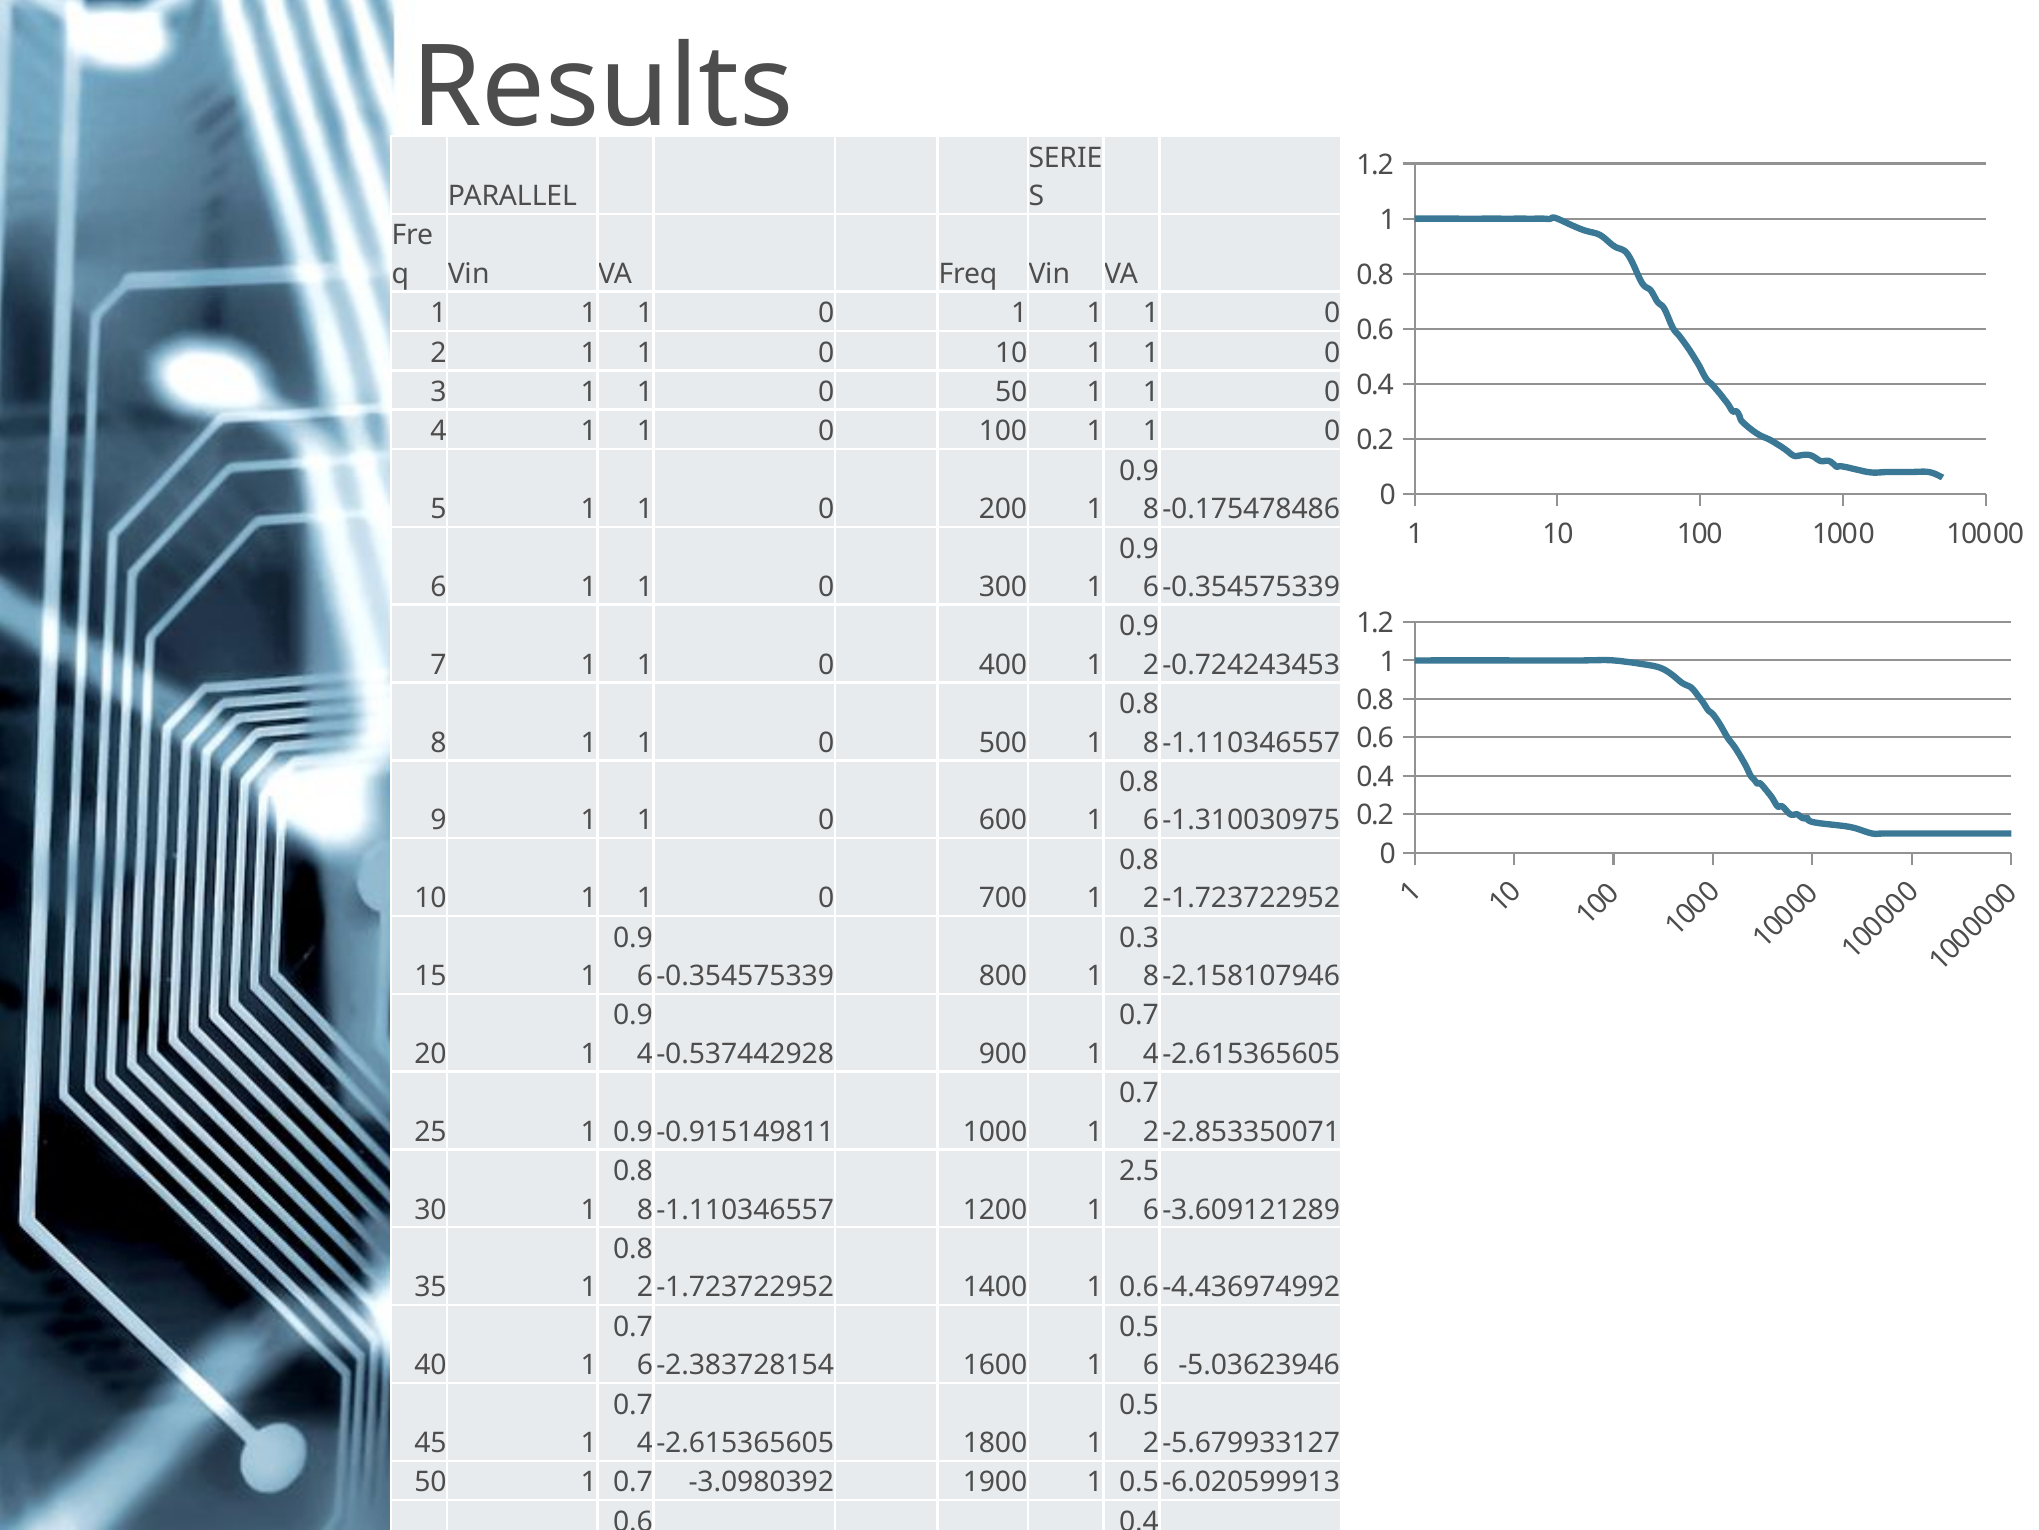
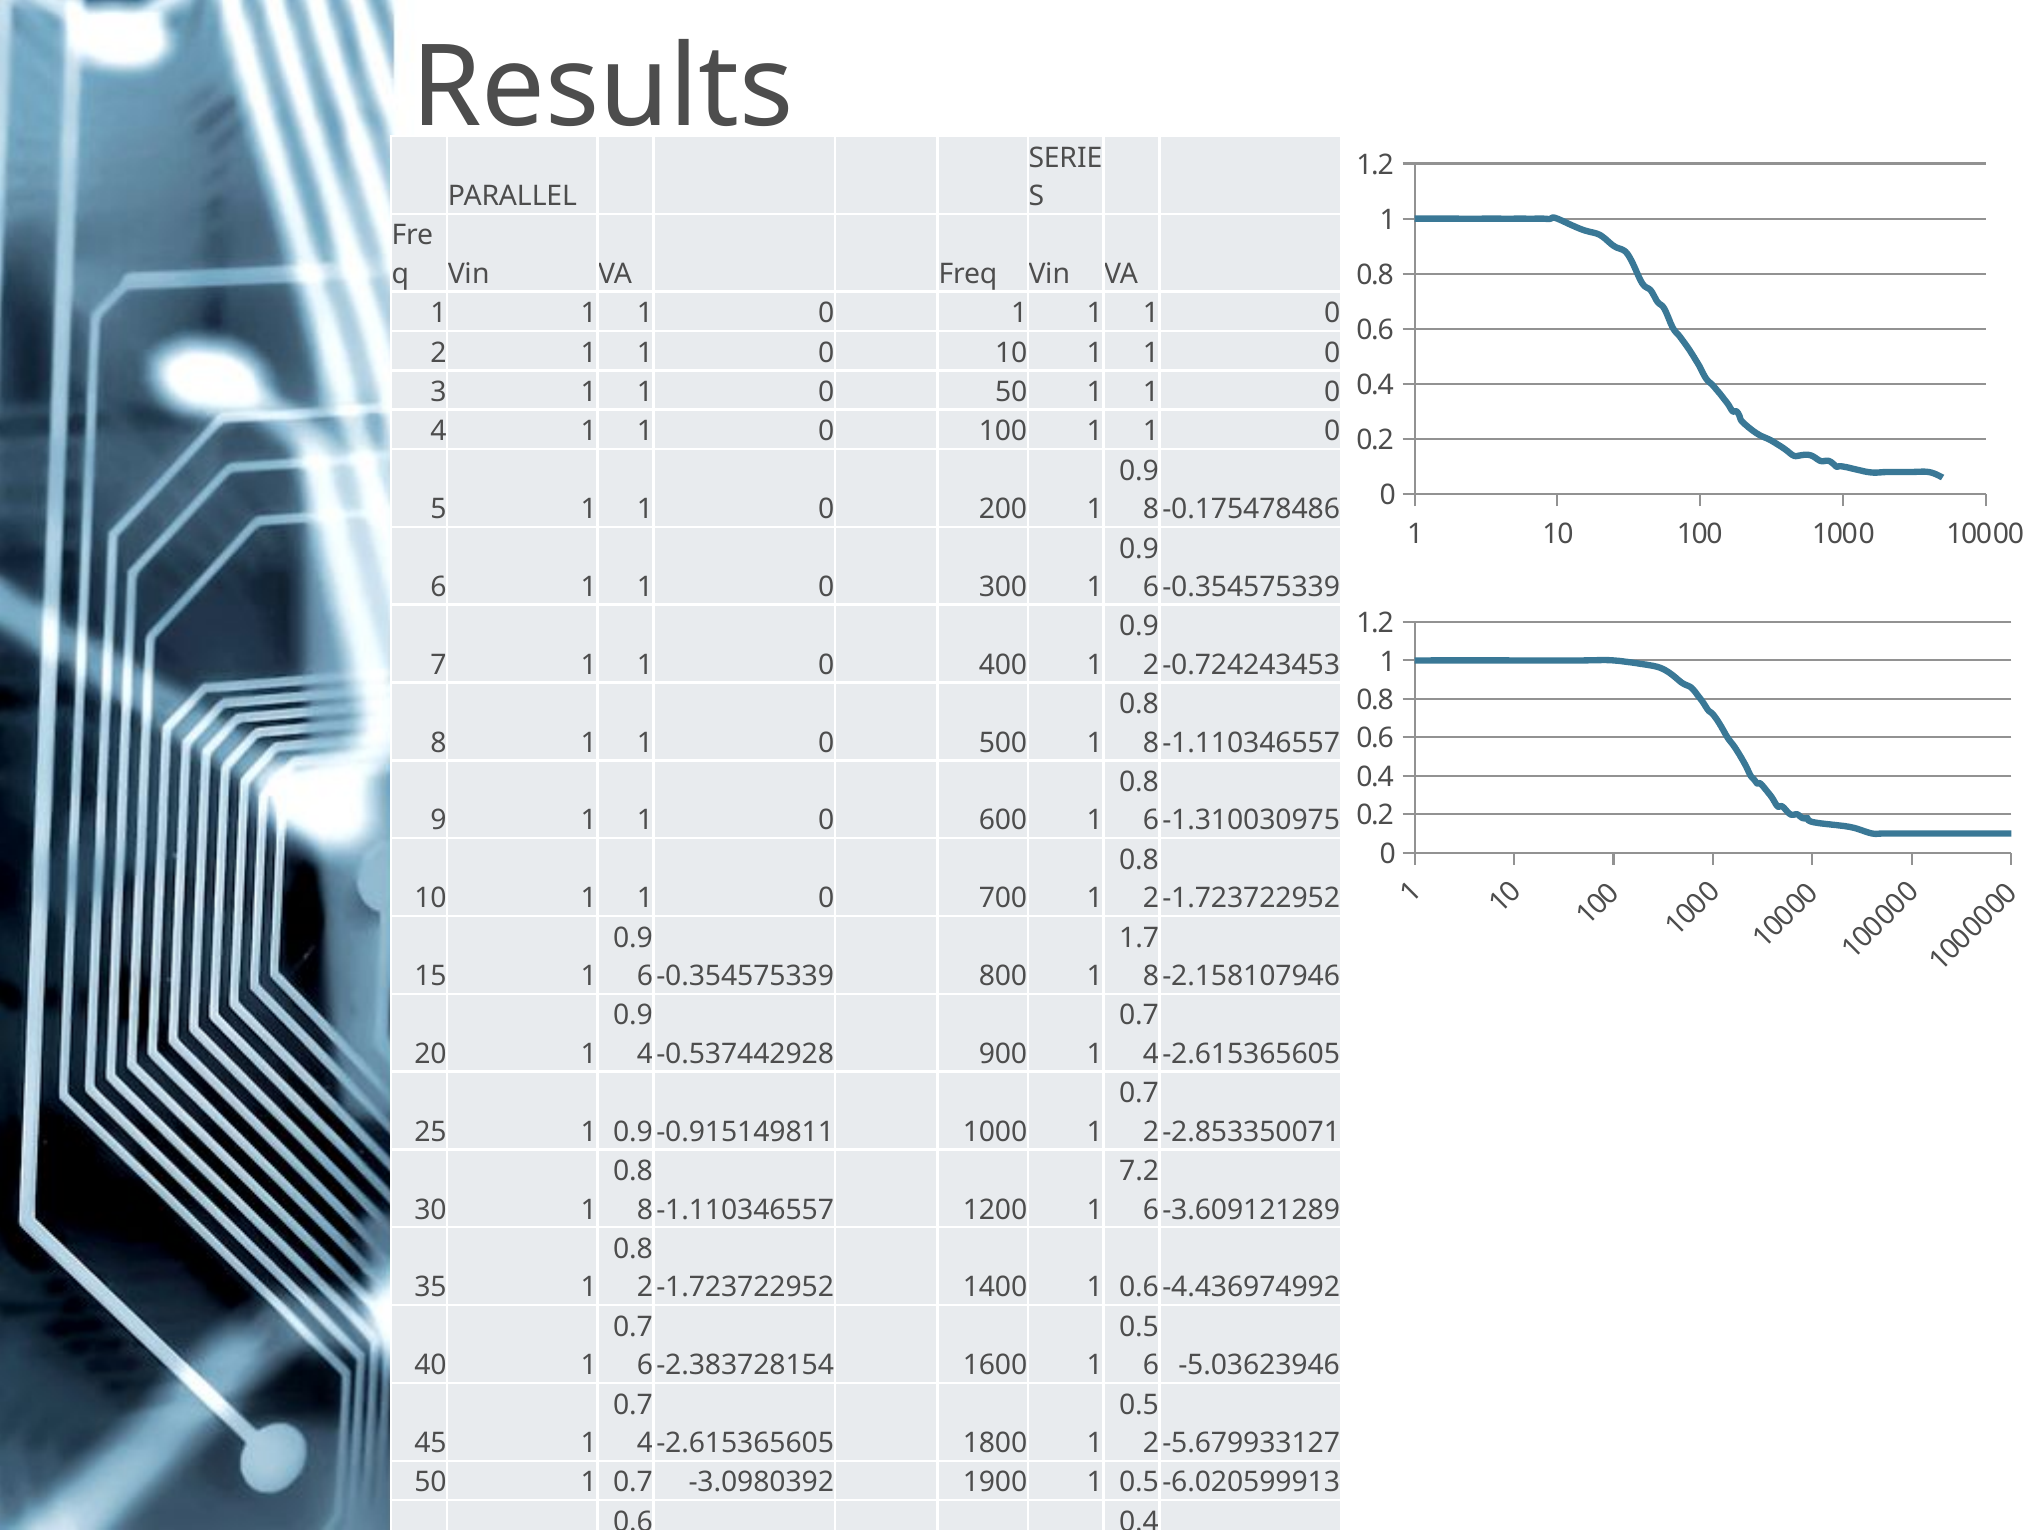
0.3 at (1139, 937): 0.3 -> 1.7
2.5: 2.5 -> 7.2
